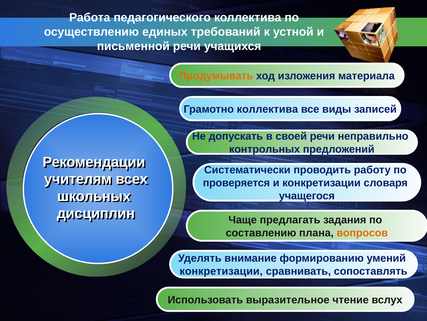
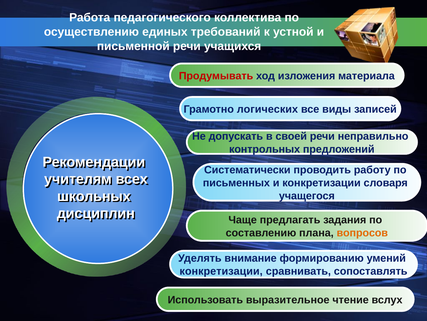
Продумывать colour: orange -> red
Грамотно коллектива: коллектива -> логических
проверяется: проверяется -> письменных
